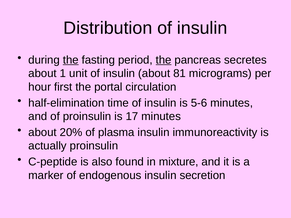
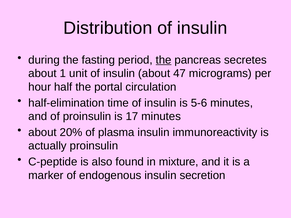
the at (71, 60) underline: present -> none
81: 81 -> 47
first: first -> half
